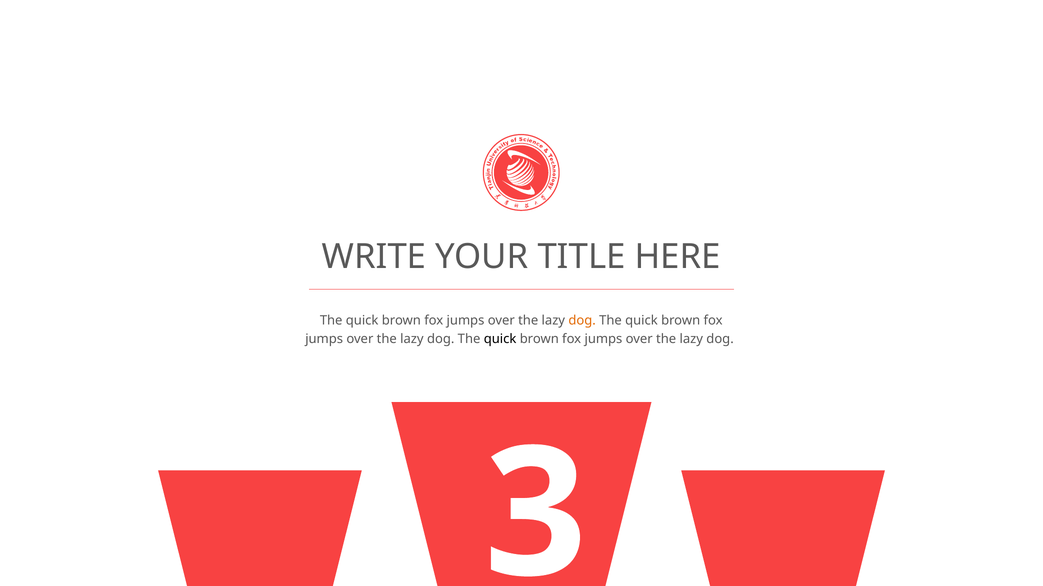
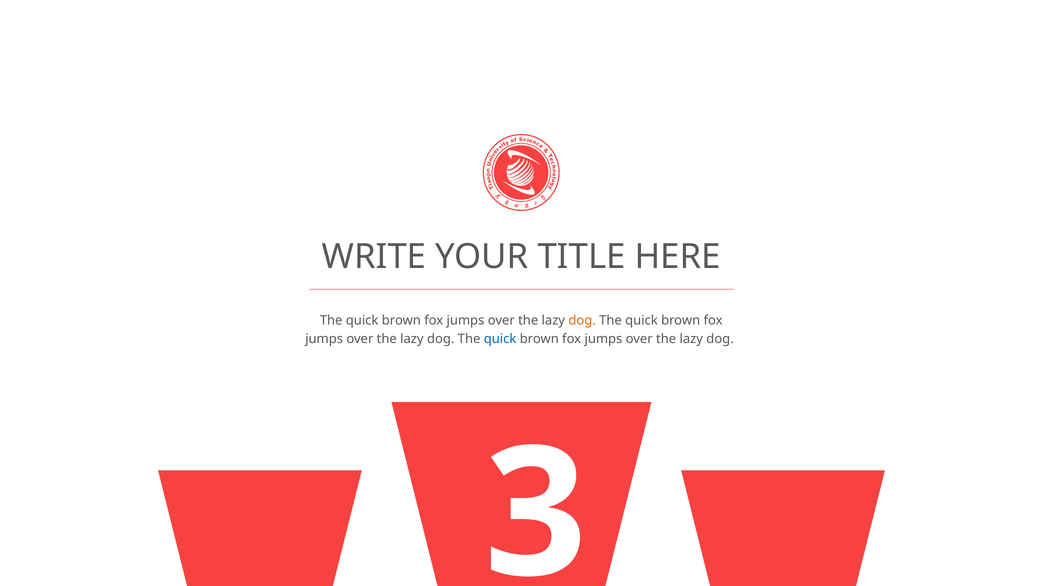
quick at (500, 340) colour: black -> blue
